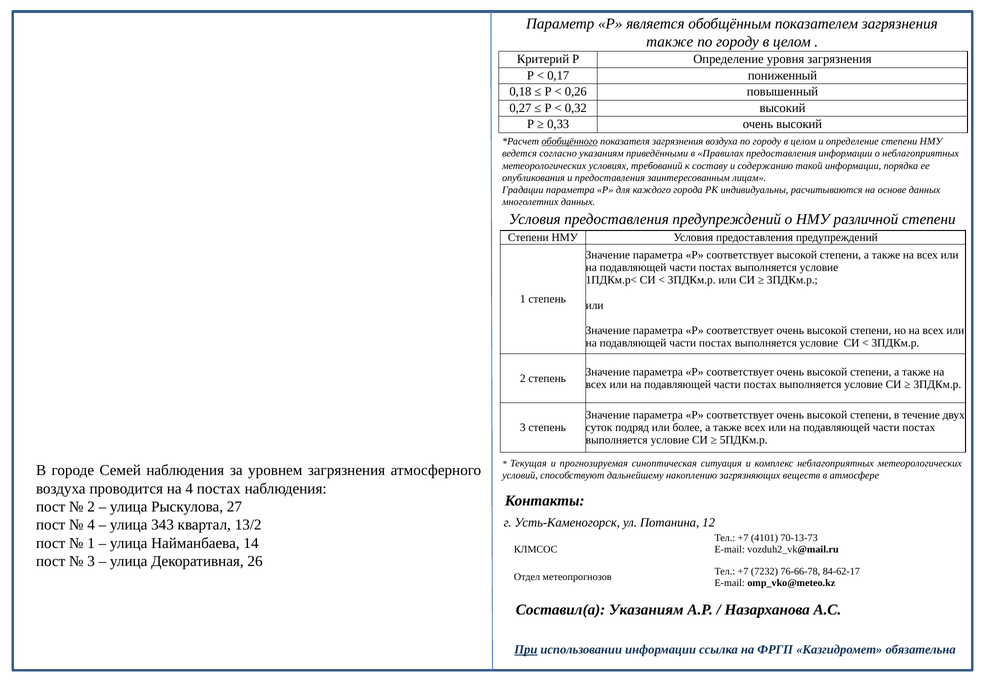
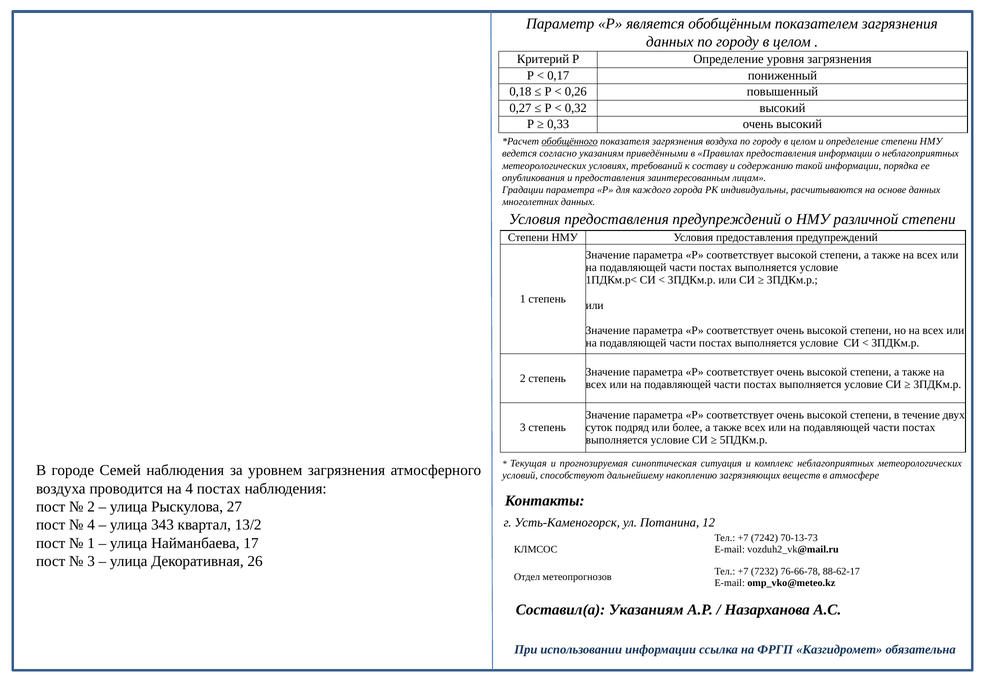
также at (670, 42): также -> данных
4101: 4101 -> 7242
14: 14 -> 17
84-62-17: 84-62-17 -> 88-62-17
При underline: present -> none
